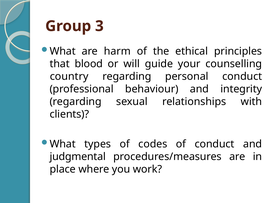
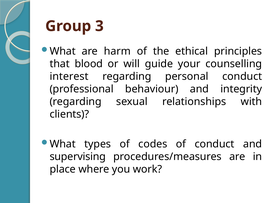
country: country -> interest
judgmental: judgmental -> supervising
